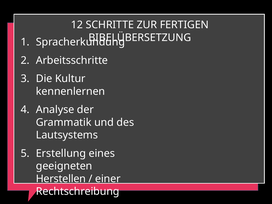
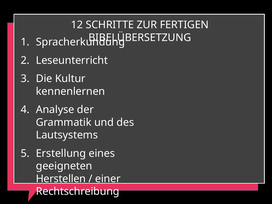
Arbeitsschritte: Arbeitsschritte -> Leseunterricht
